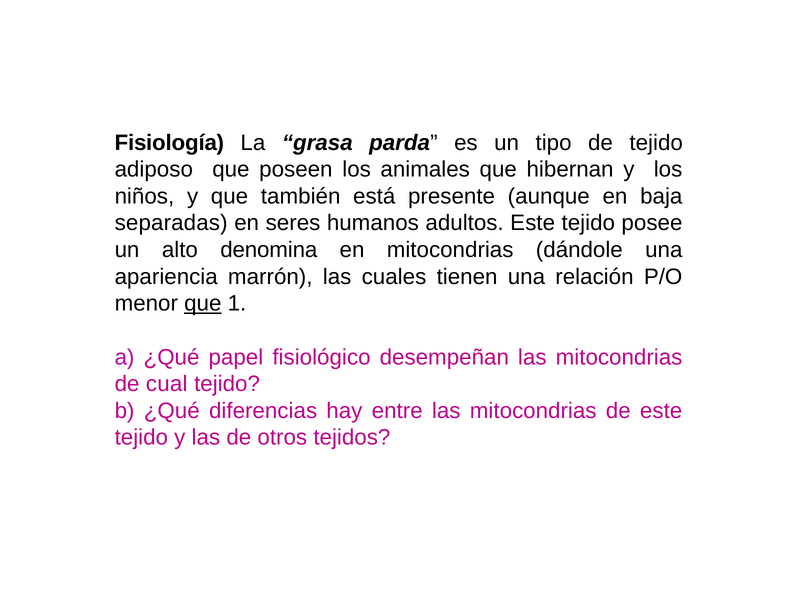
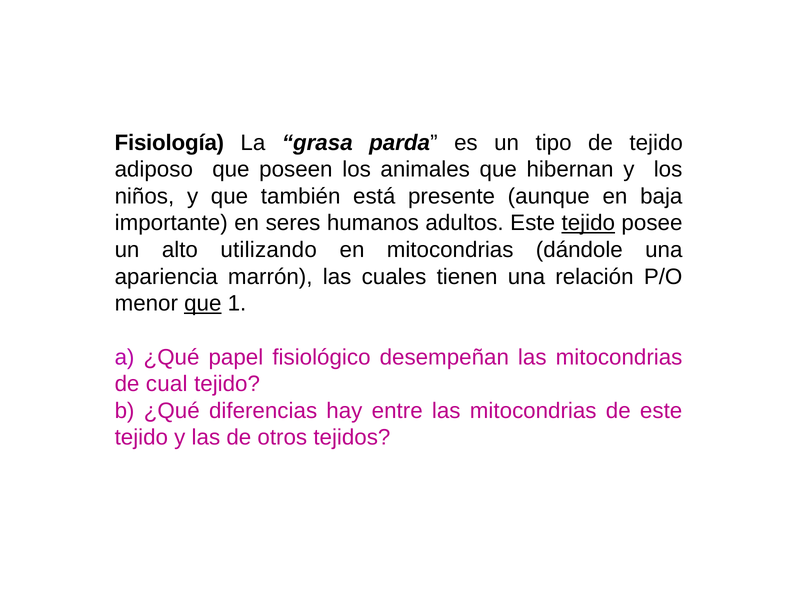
separadas: separadas -> importante
tejido at (588, 223) underline: none -> present
denomina: denomina -> utilizando
